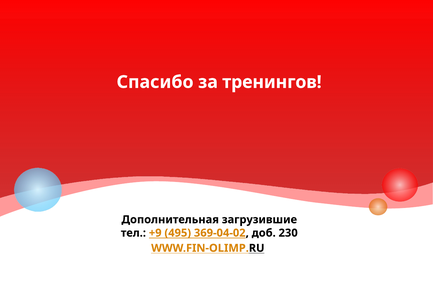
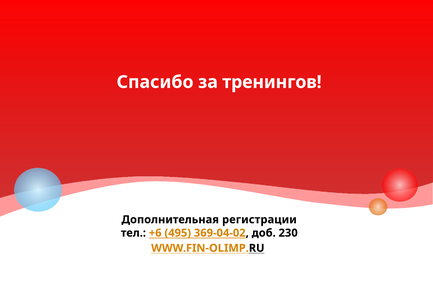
загрузившие: загрузившие -> регистрации
+9: +9 -> +6
